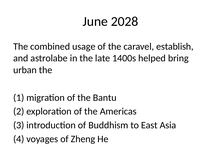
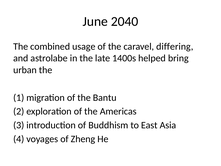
2028: 2028 -> 2040
establish: establish -> differing
